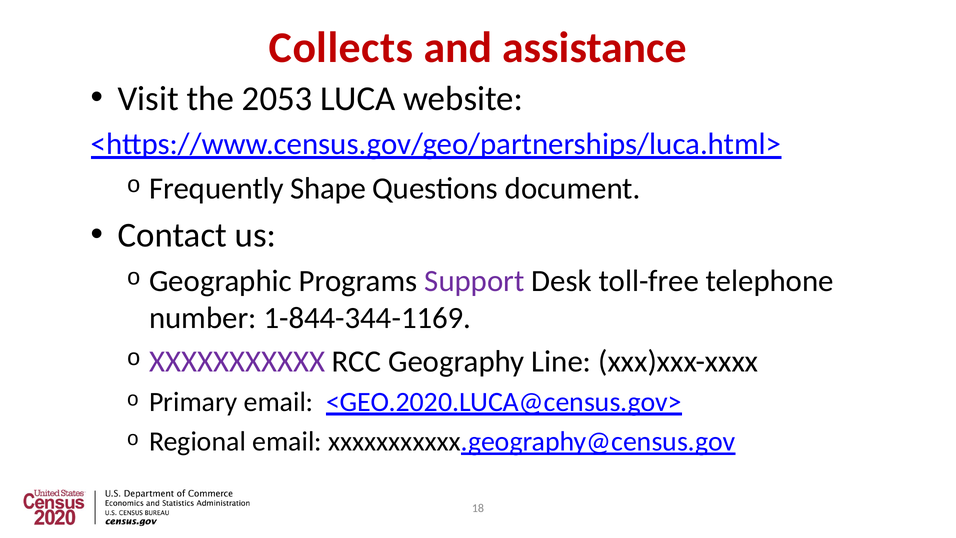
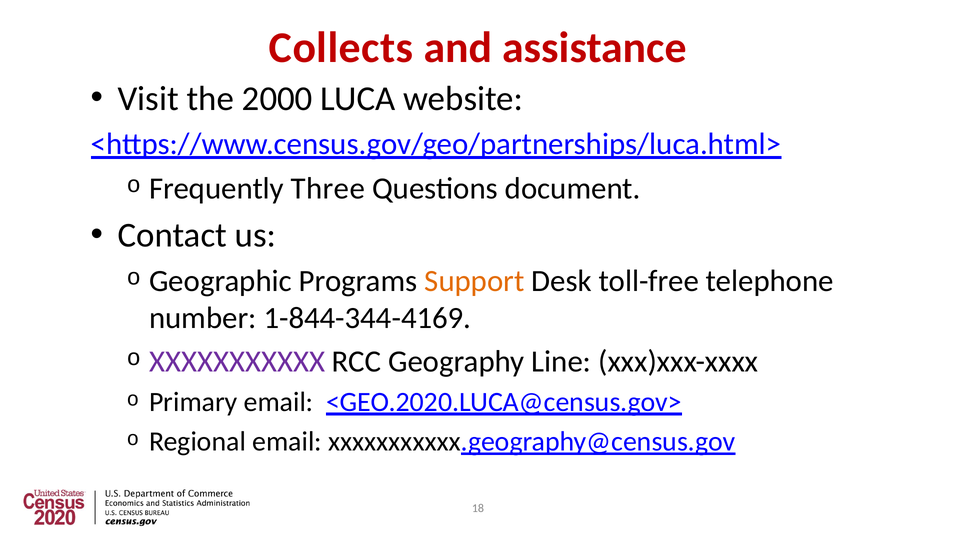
2053: 2053 -> 2000
Shape: Shape -> Three
Support colour: purple -> orange
1-844-344-1169: 1-844-344-1169 -> 1-844-344-4169
